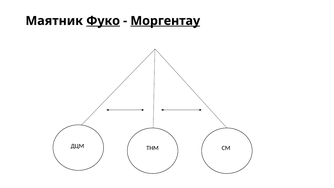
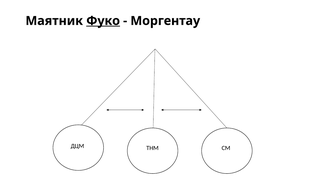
Моргентау underline: present -> none
